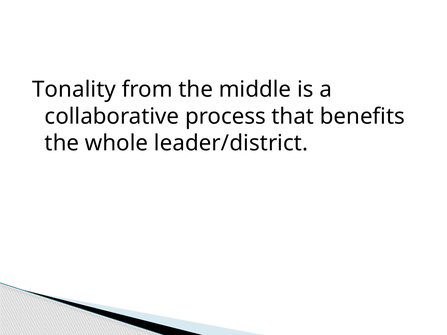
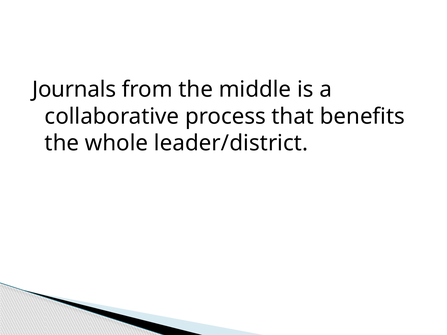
Tonality: Tonality -> Journals
